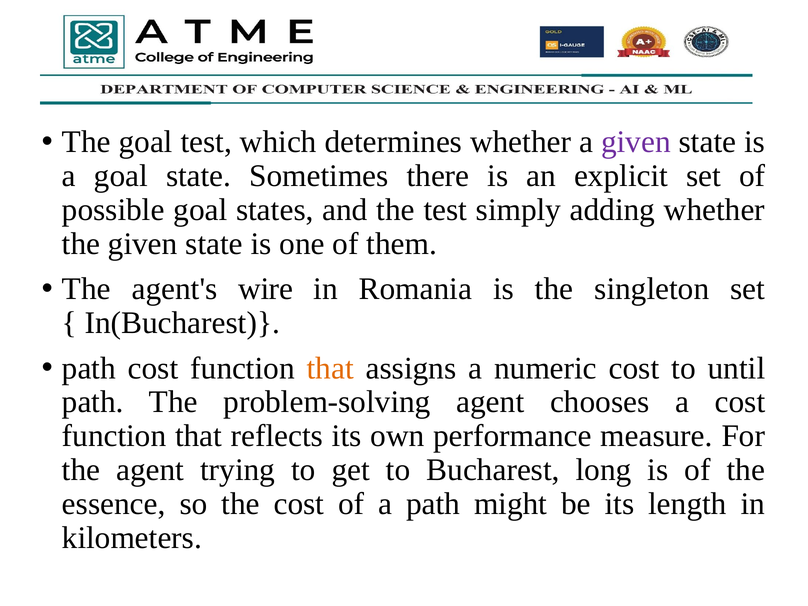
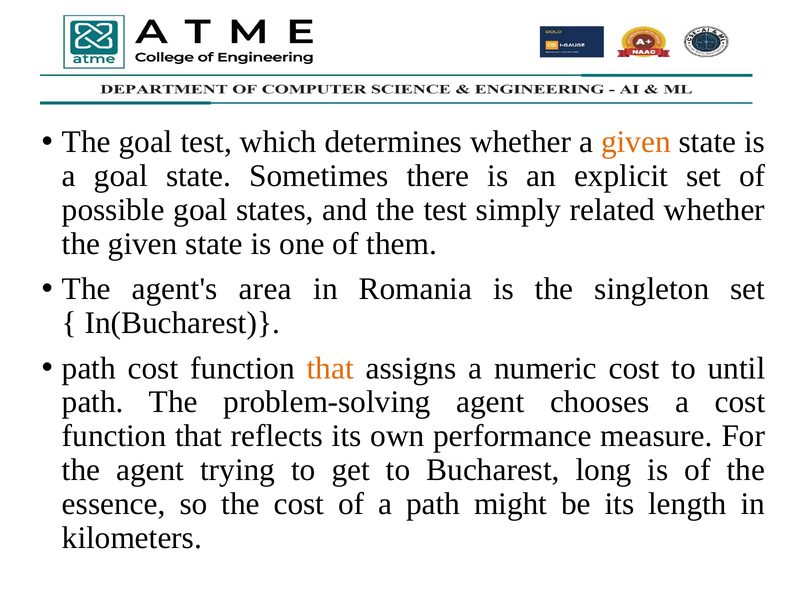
given at (636, 142) colour: purple -> orange
adding: adding -> related
wire: wire -> area
